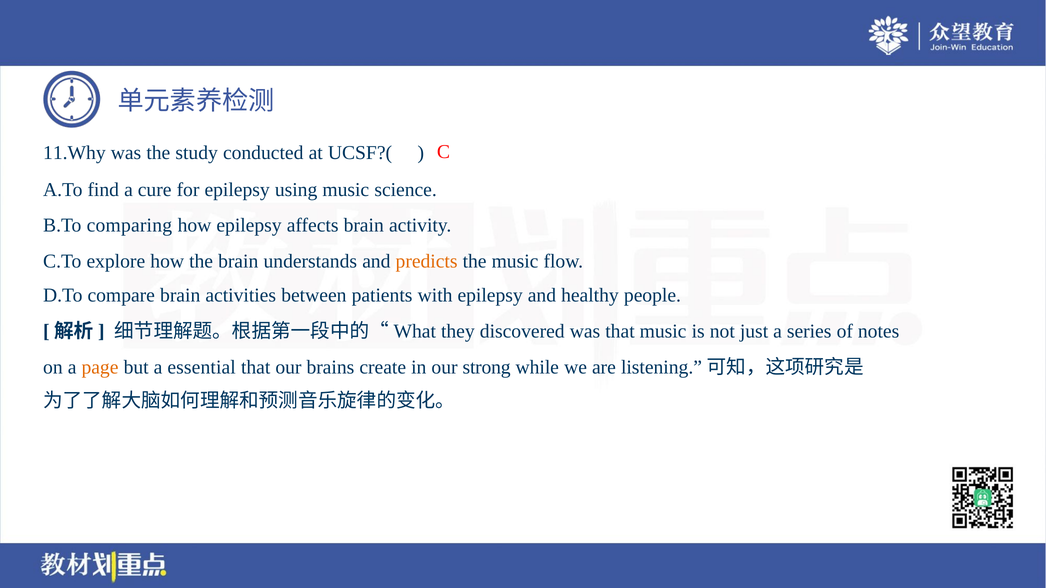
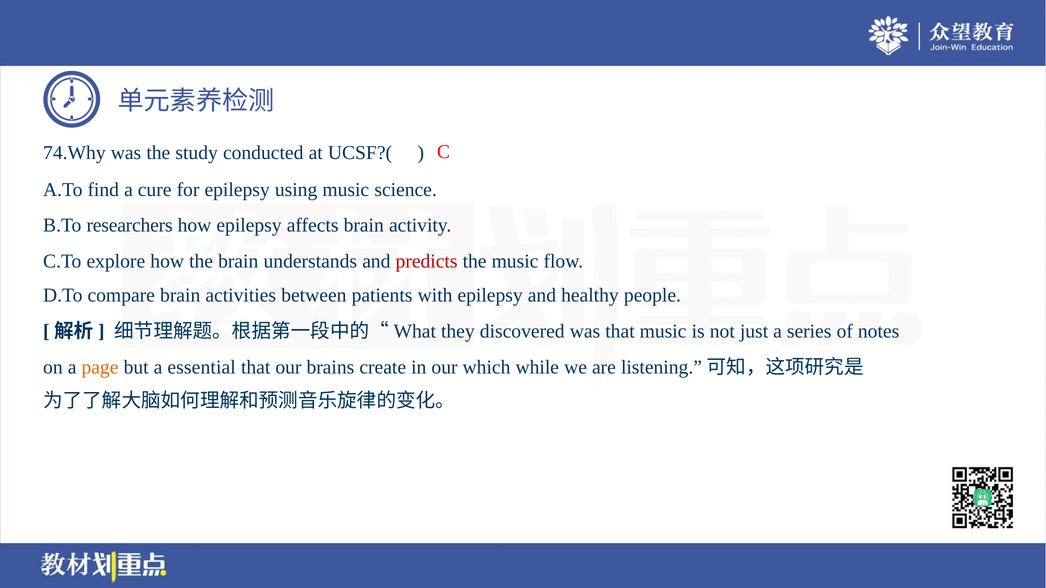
11.Why: 11.Why -> 74.Why
comparing: comparing -> researchers
predicts colour: orange -> red
strong: strong -> which
